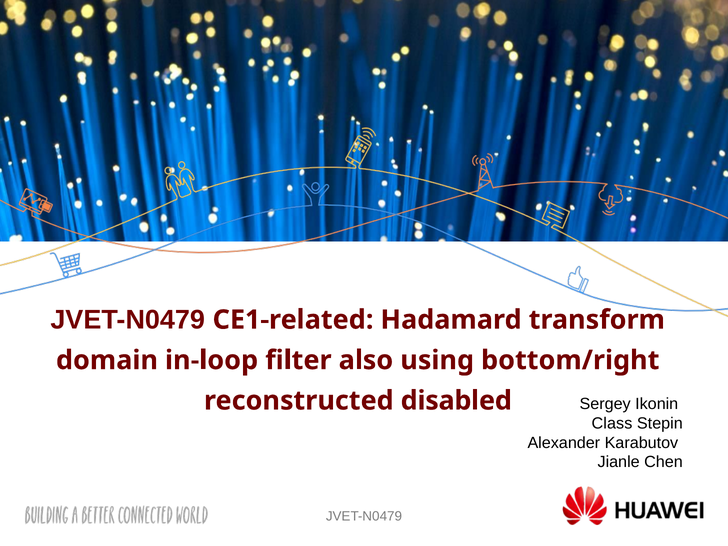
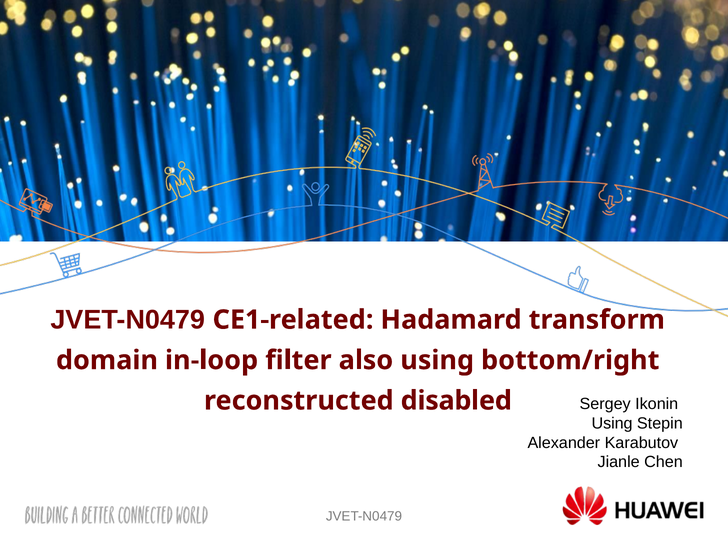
Class at (612, 423): Class -> Using
